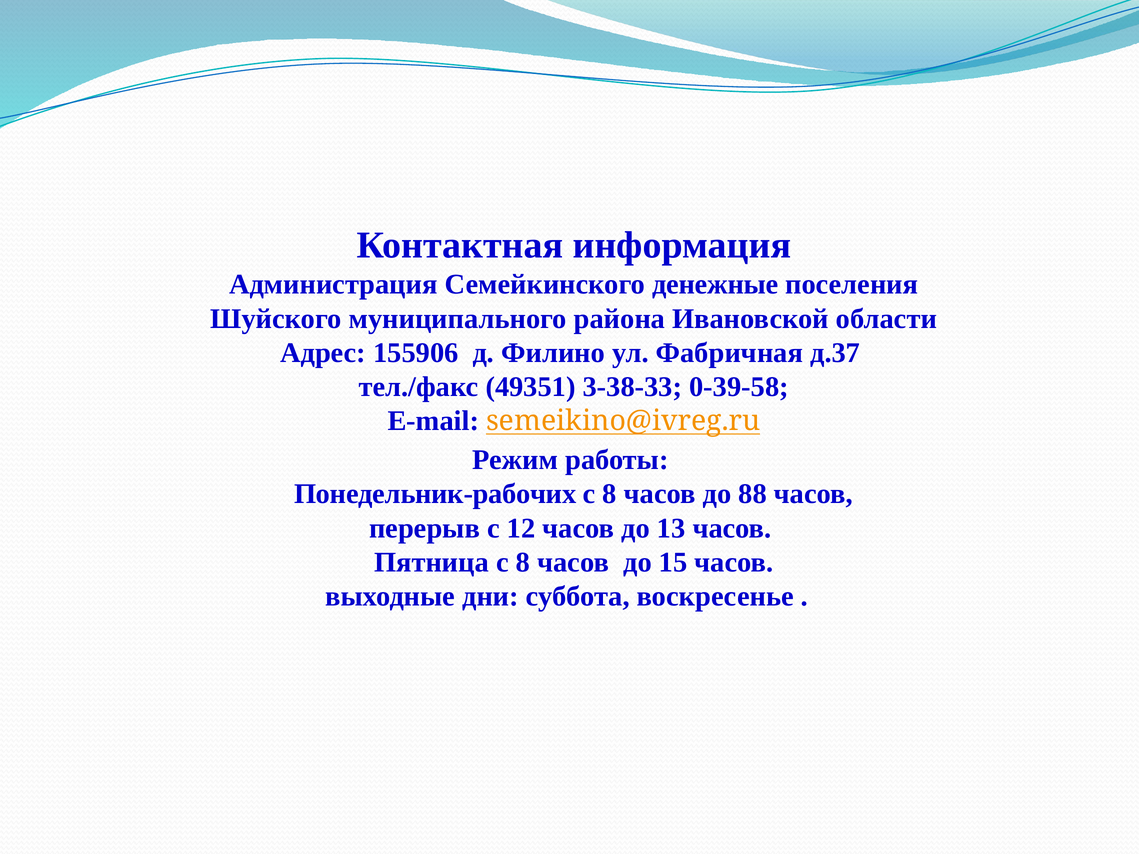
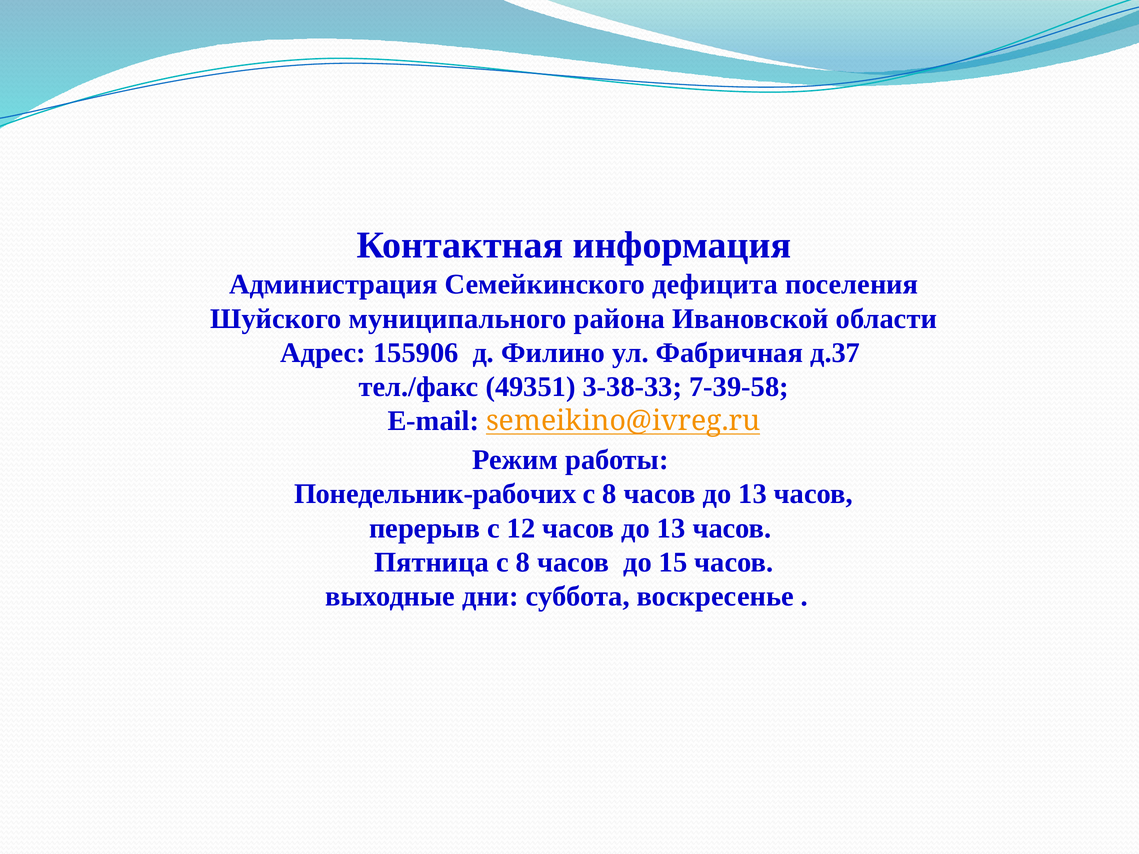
денежные: денежные -> дефицита
0-39-58: 0-39-58 -> 7-39-58
8 часов до 88: 88 -> 13
